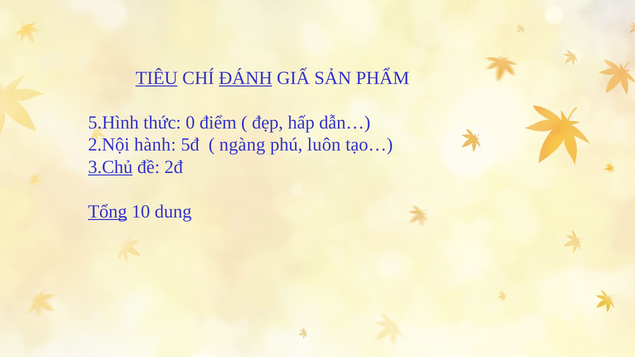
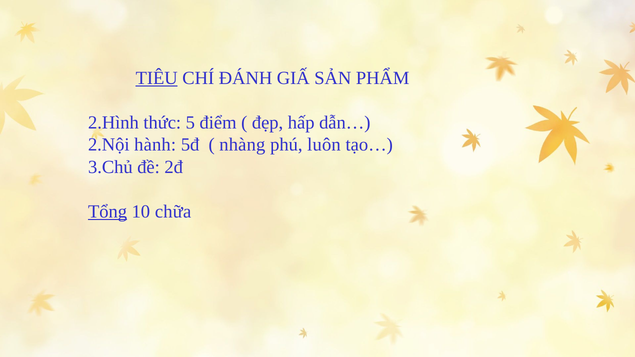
ĐÁNH underline: present -> none
5.Hình: 5.Hình -> 2.Hình
0: 0 -> 5
ngàng: ngàng -> nhàng
3.Chủ underline: present -> none
dung: dung -> chữa
